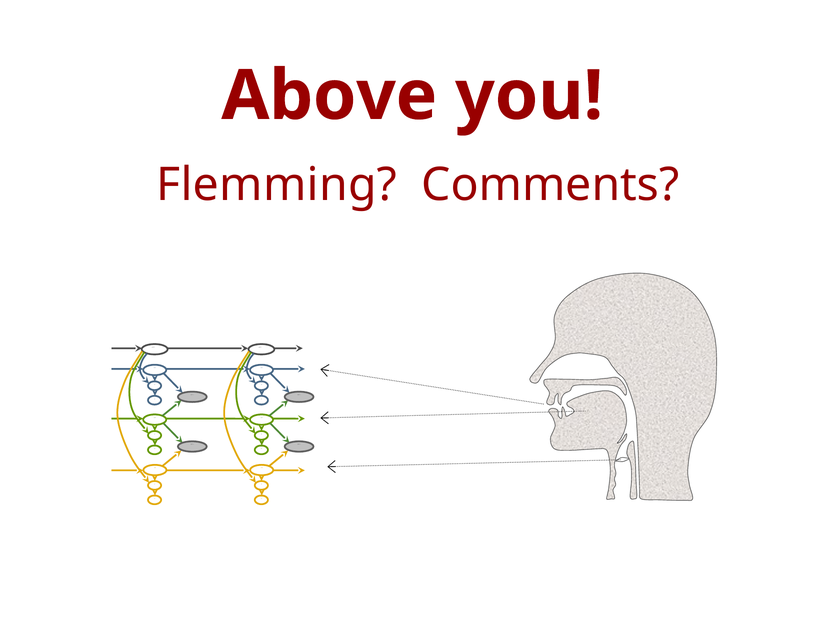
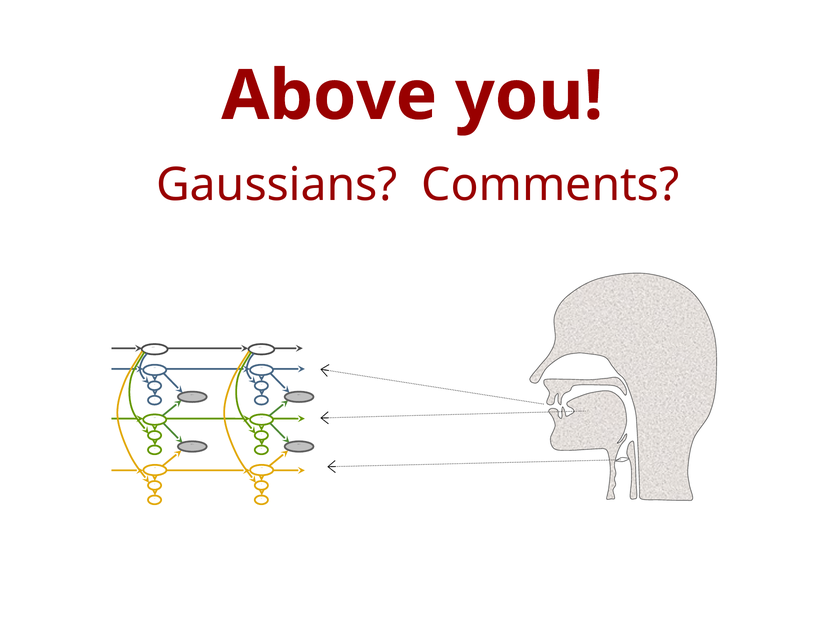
Flemming: Flemming -> Gaussians
